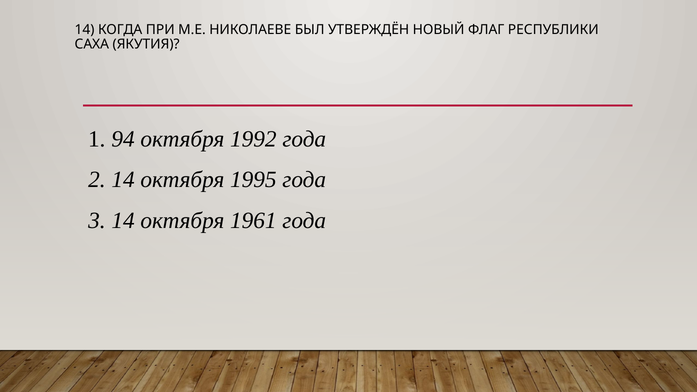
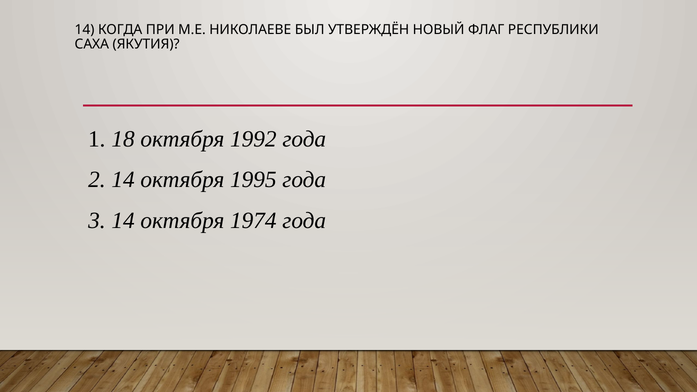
94: 94 -> 18
1961: 1961 -> 1974
